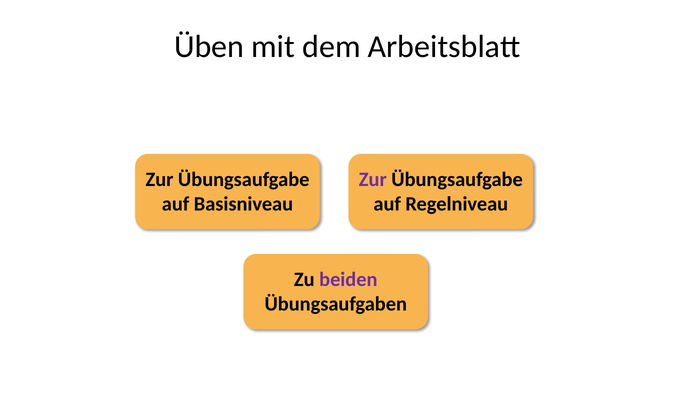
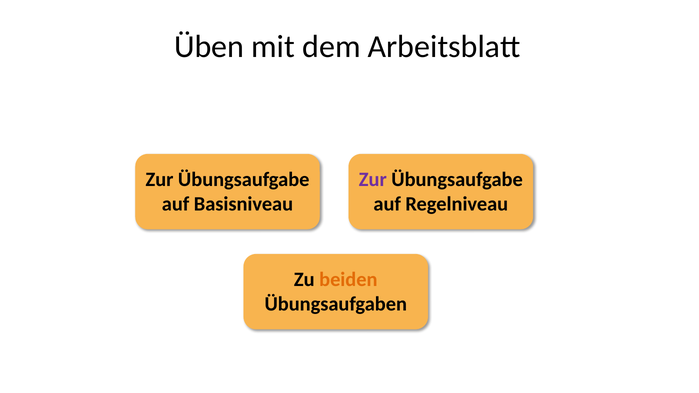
beiden colour: purple -> orange
